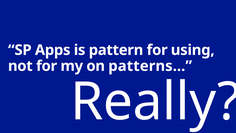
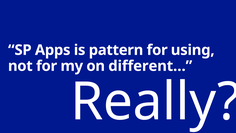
patterns…: patterns… -> different…
